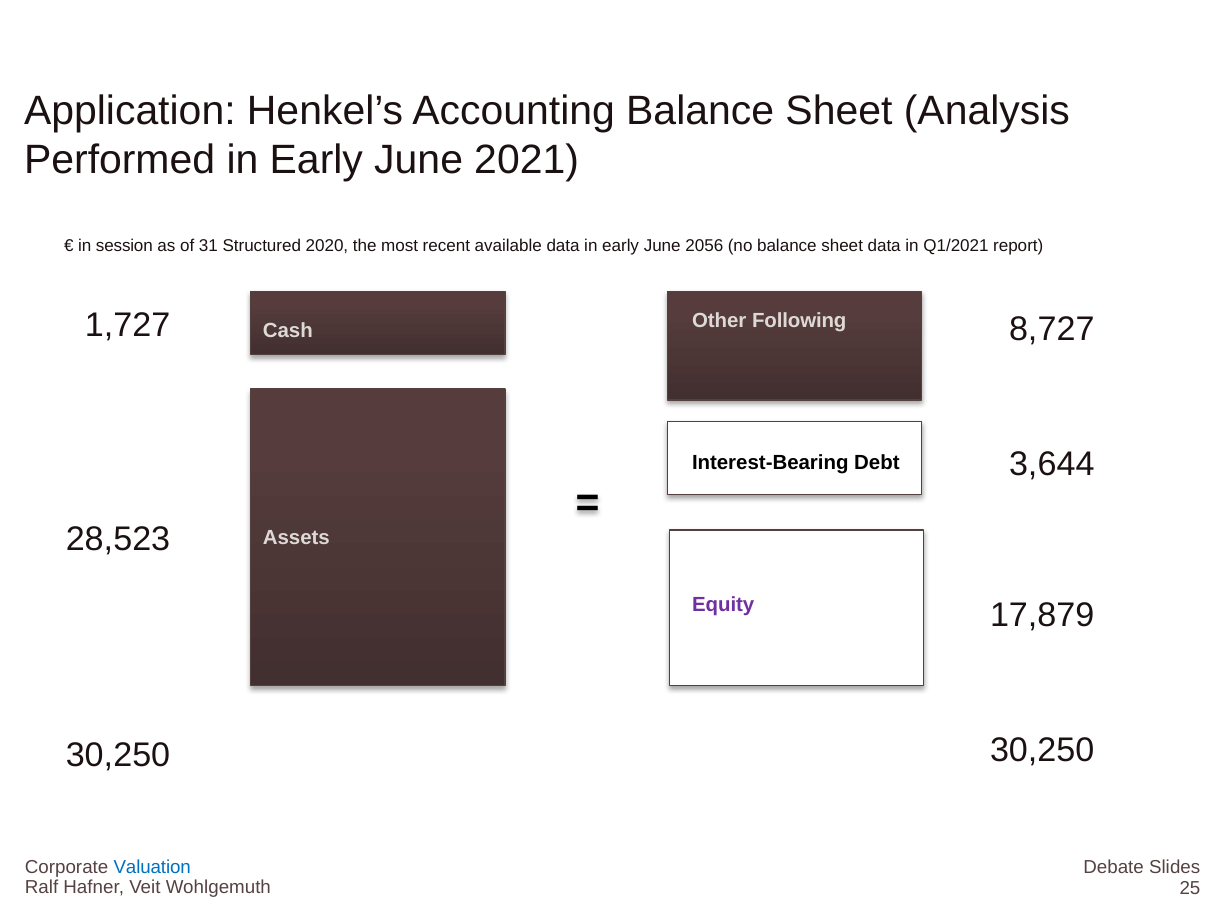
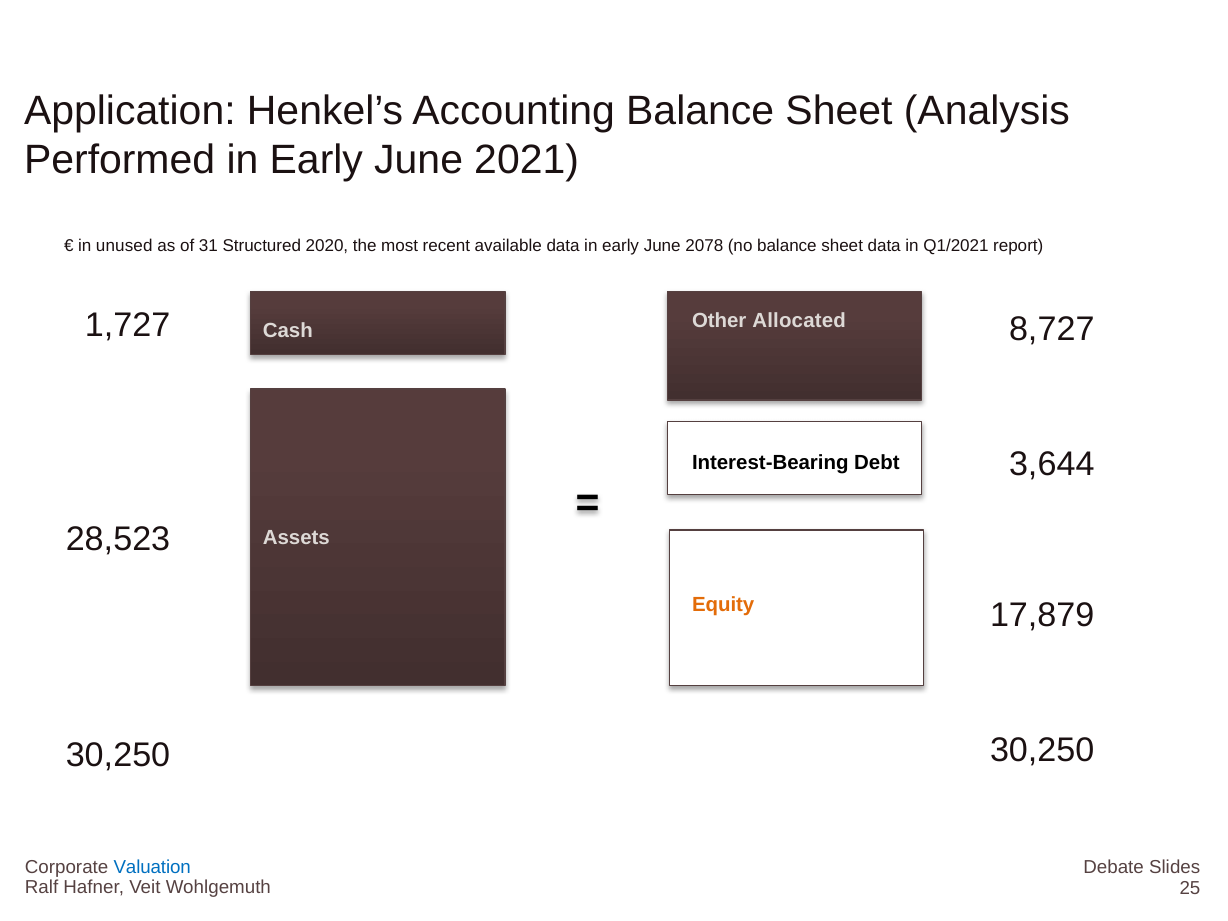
session: session -> unused
2056: 2056 -> 2078
Following: Following -> Allocated
Equity colour: purple -> orange
